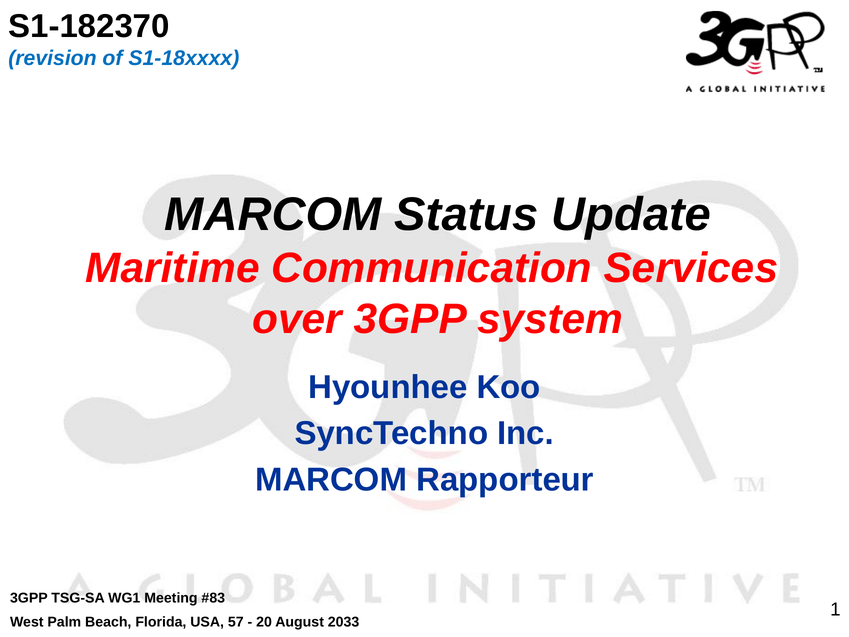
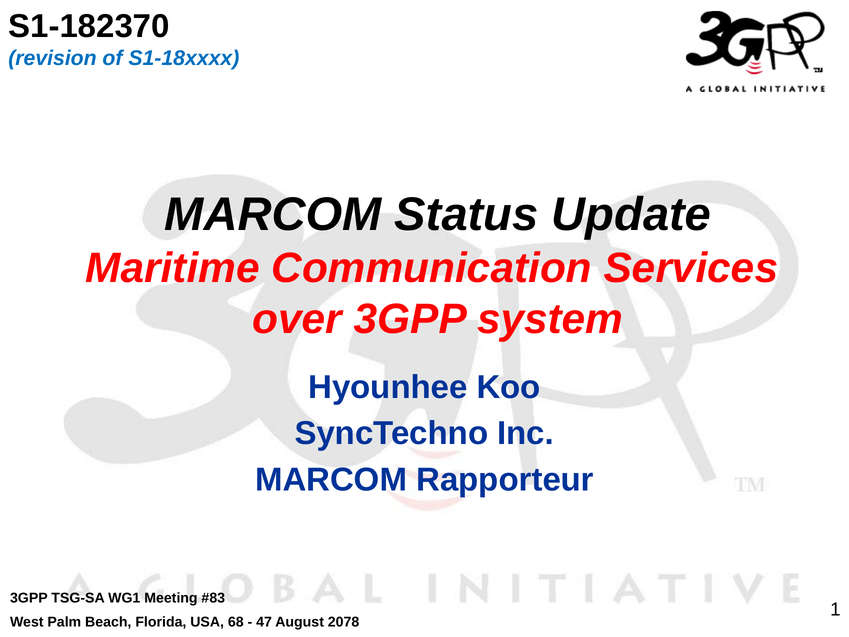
57: 57 -> 68
20: 20 -> 47
2033: 2033 -> 2078
